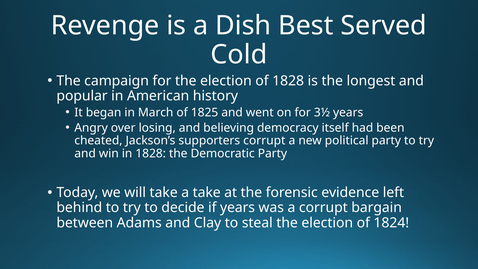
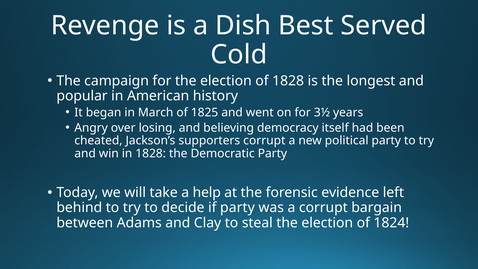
a take: take -> help
if years: years -> party
